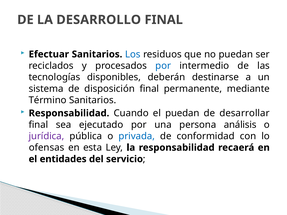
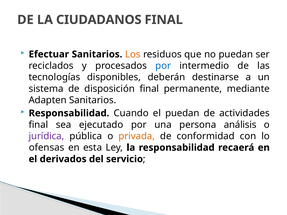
DESARROLLO: DESARROLLO -> CIUDADANOS
Los colour: blue -> orange
Término: Término -> Adapten
desarrollar: desarrollar -> actividades
privada colour: blue -> orange
entidades: entidades -> derivados
